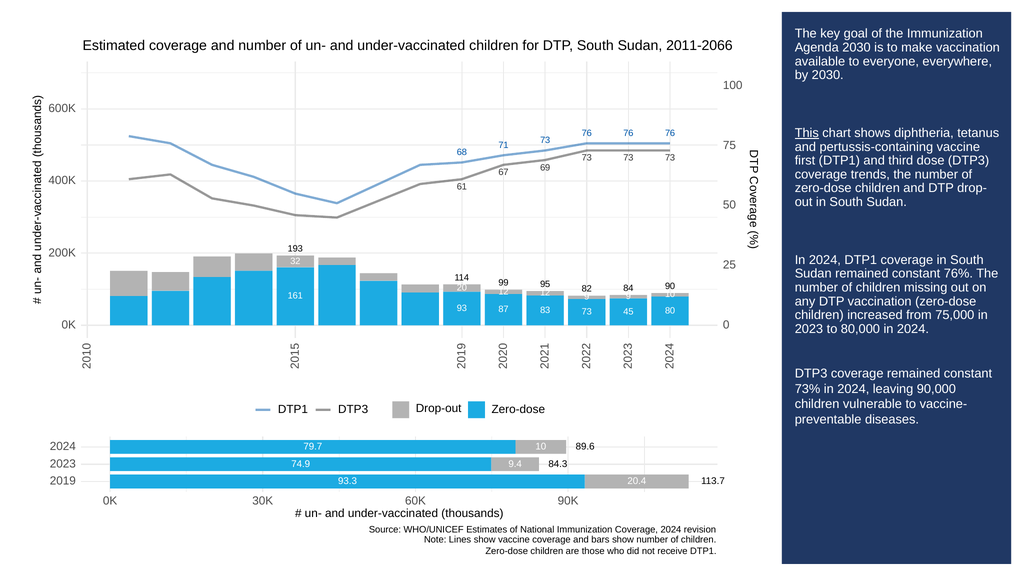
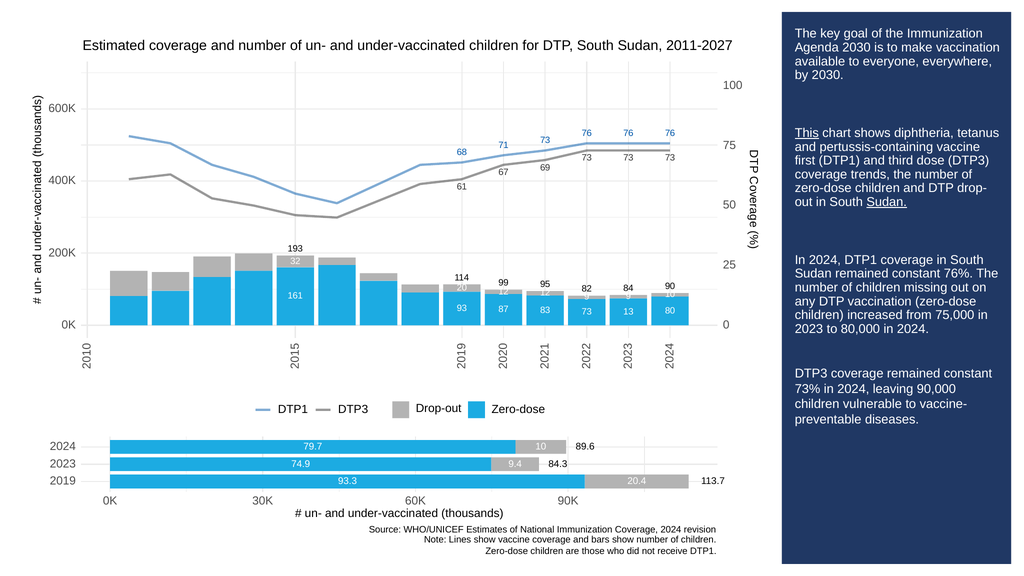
2011-2066: 2011-2066 -> 2011-2027
Sudan at (887, 202) underline: none -> present
45: 45 -> 13
